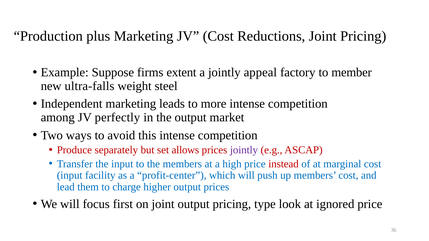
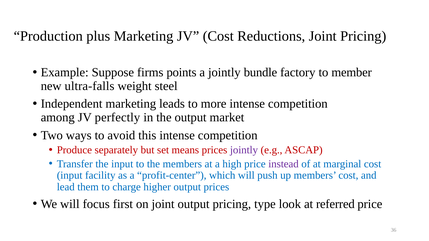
extent: extent -> points
appeal: appeal -> bundle
allows: allows -> means
instead colour: red -> purple
ignored: ignored -> referred
